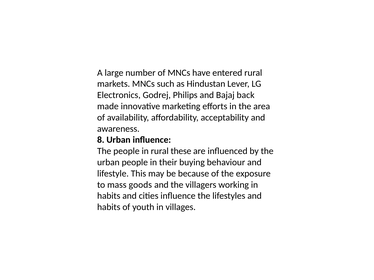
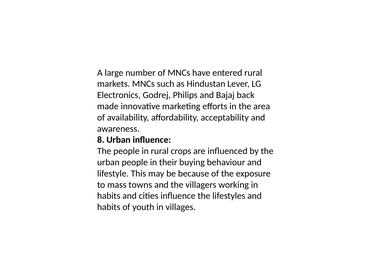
these: these -> crops
goods: goods -> towns
